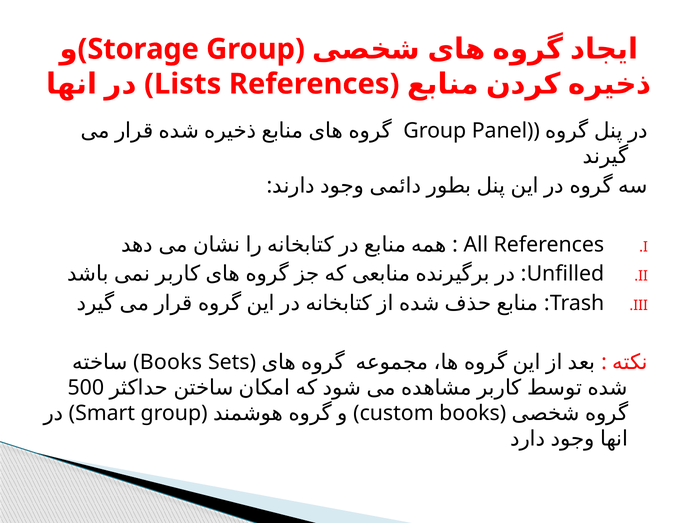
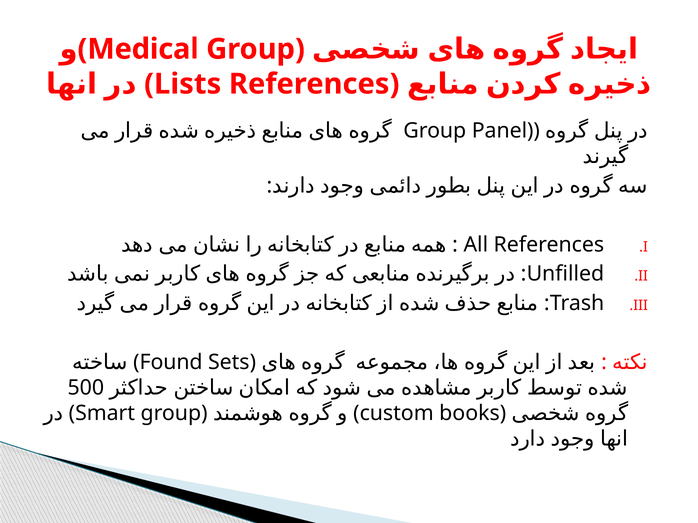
Storage: Storage -> Medical
Books at (171, 363): Books -> Found
